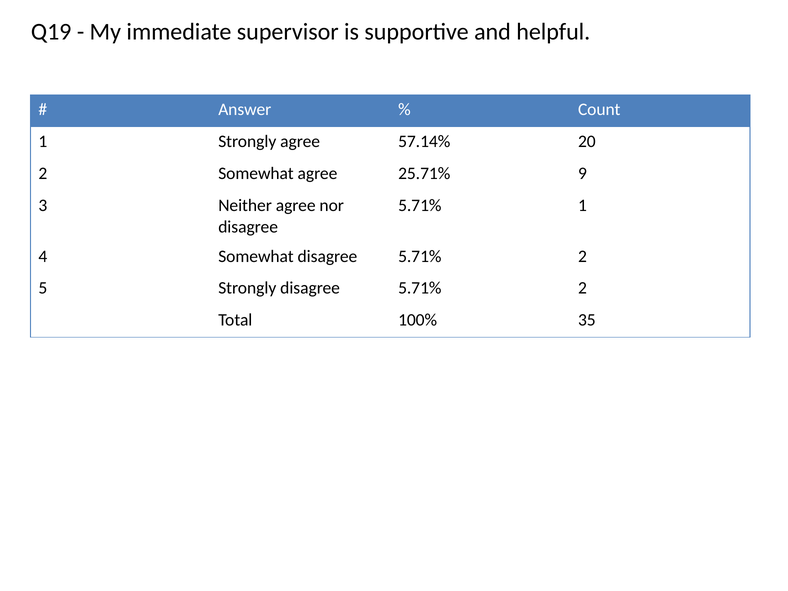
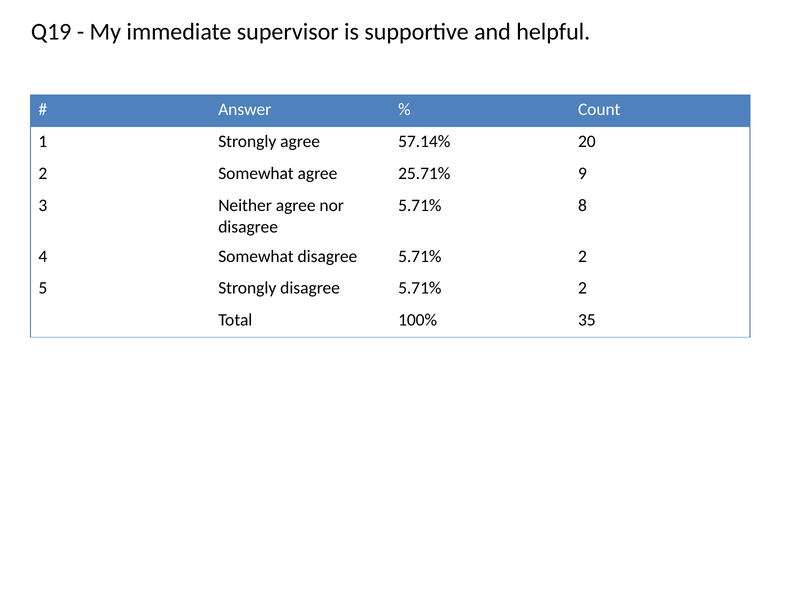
5.71% 1: 1 -> 8
